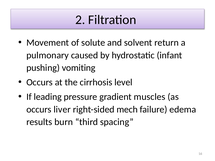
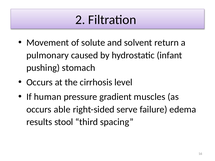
vomiting: vomiting -> stomach
leading: leading -> human
liver: liver -> able
mech: mech -> serve
burn: burn -> stool
